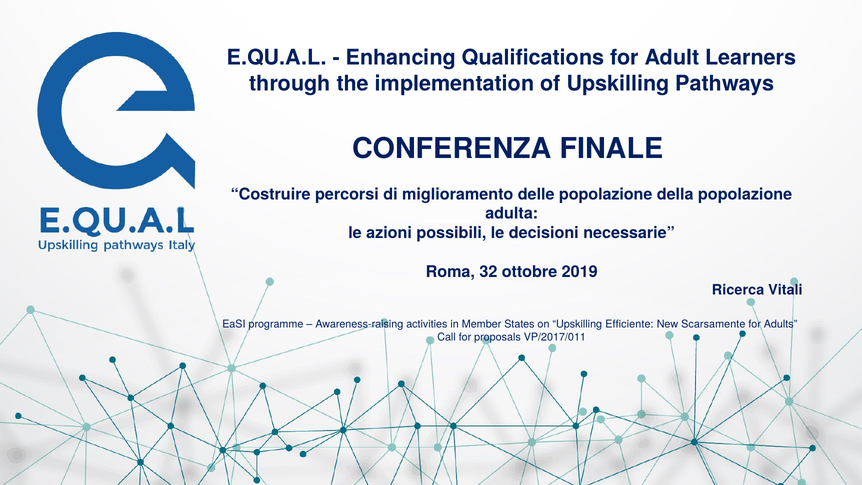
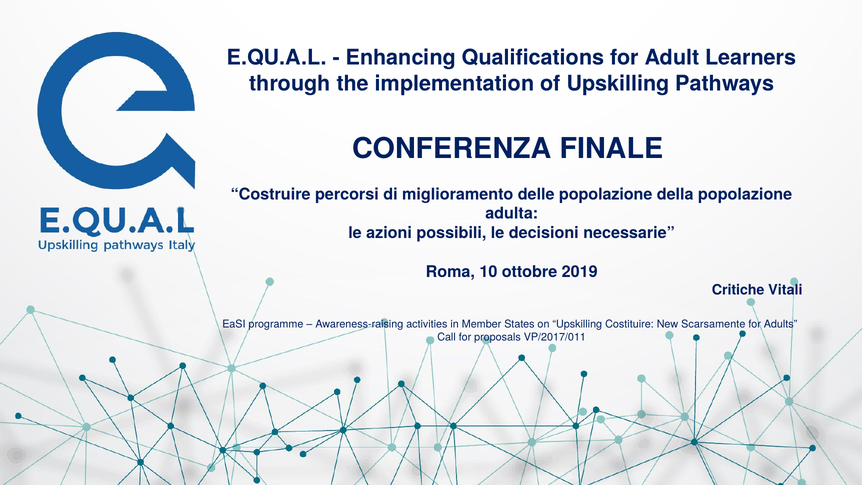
32: 32 -> 10
Ricerca: Ricerca -> Critiche
Efficiente: Efficiente -> Costituire
